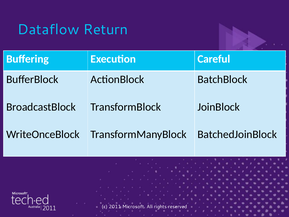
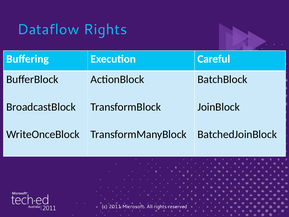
Dataflow Return: Return -> Rights
